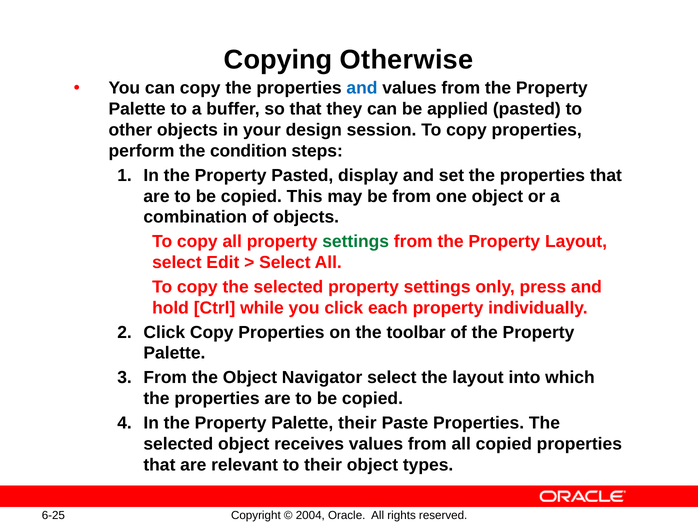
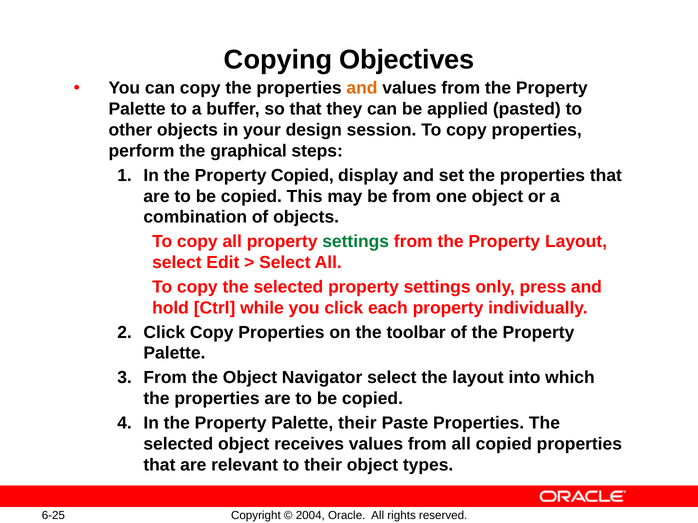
Otherwise: Otherwise -> Objectives
and at (362, 88) colour: blue -> orange
condition: condition -> graphical
Property Pasted: Pasted -> Copied
